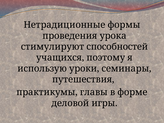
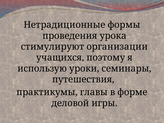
способностей: способностей -> организации
